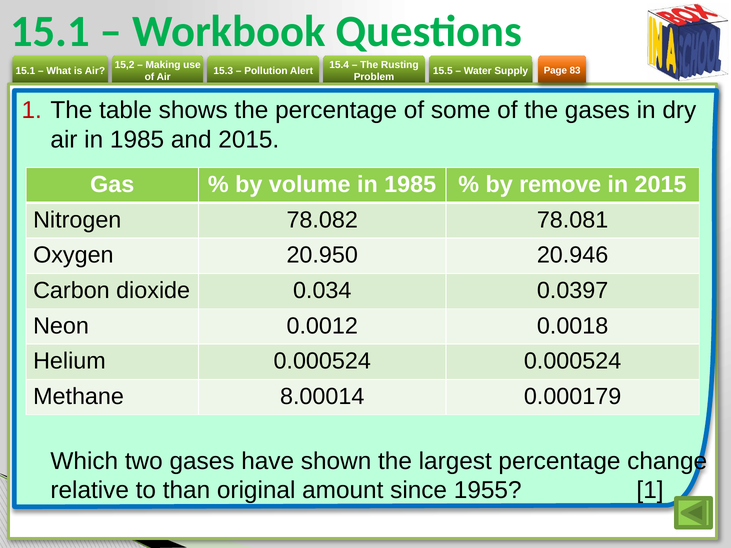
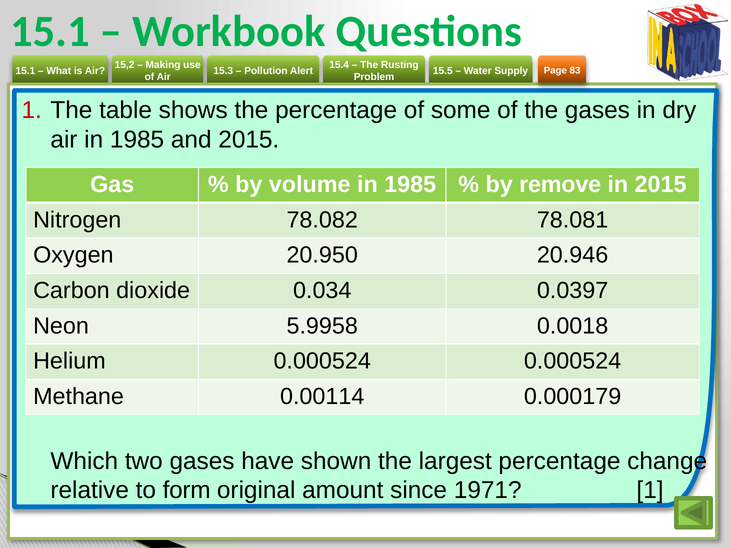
0.0012: 0.0012 -> 5.9958
8.00014: 8.00014 -> 0.00114
than: than -> form
1955: 1955 -> 1971
